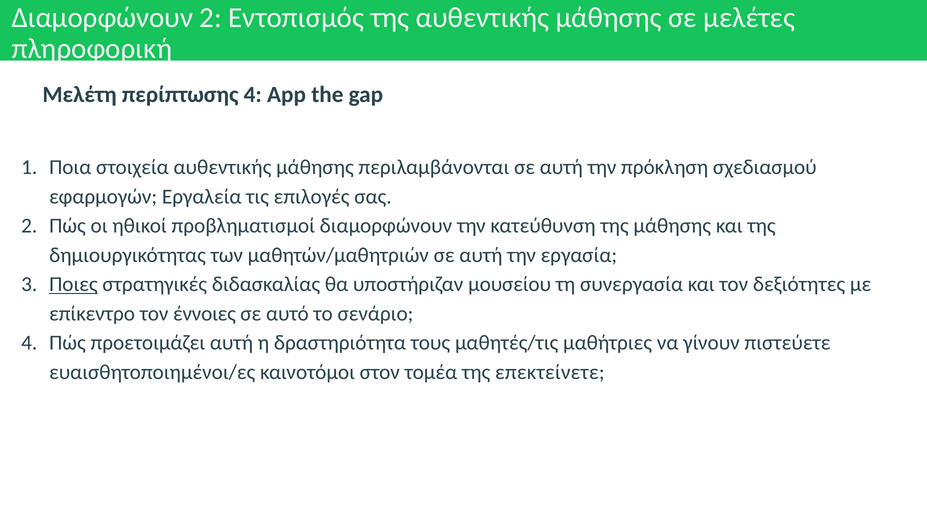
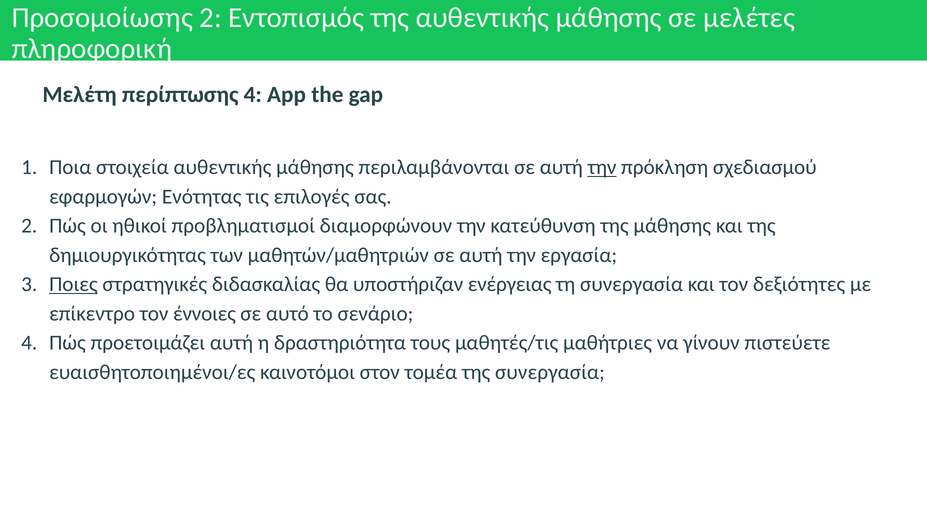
Διαμορφώνουν at (102, 18): Διαμορφώνουν -> Προσομοίωσης
την at (602, 167) underline: none -> present
Εργαλεία: Εργαλεία -> Ενότητας
μουσείου: μουσείου -> ενέργειας
της επεκτείνετε: επεκτείνετε -> συνεργασία
